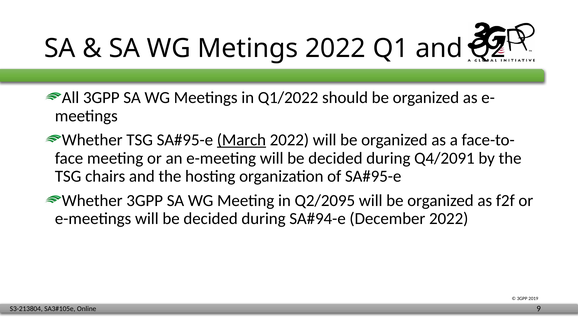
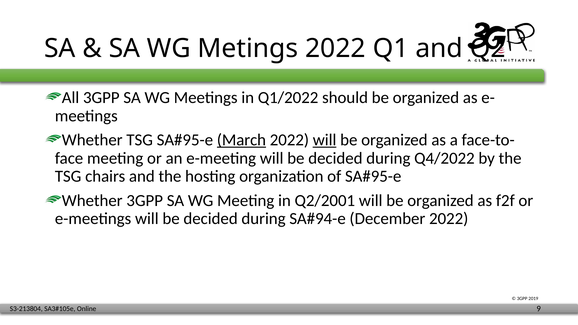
will at (325, 140) underline: none -> present
Q4/2091: Q4/2091 -> Q4/2022
Q2/2095: Q2/2095 -> Q2/2001
